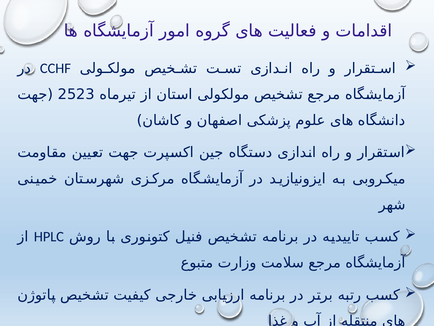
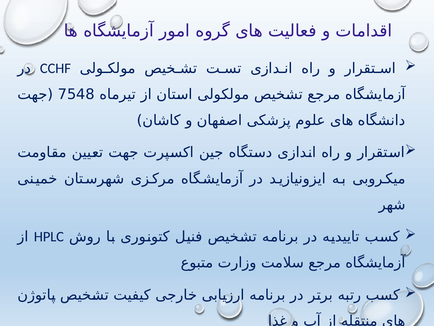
2523: 2523 -> 7548
